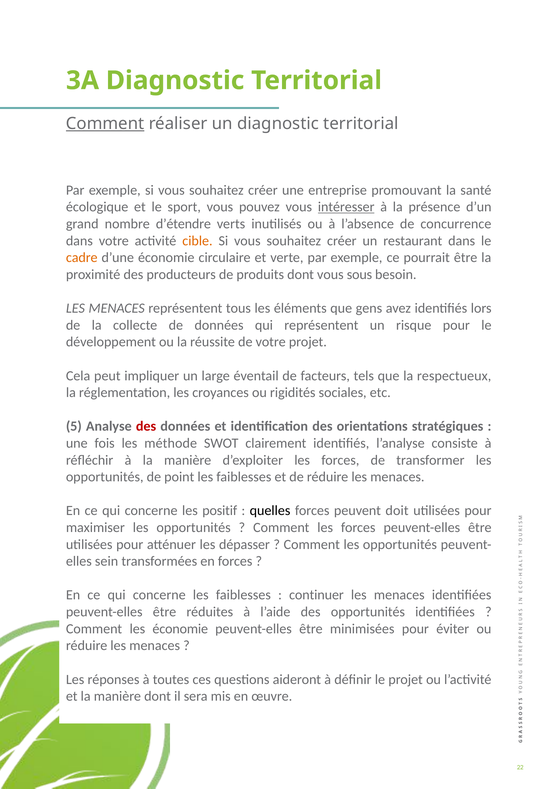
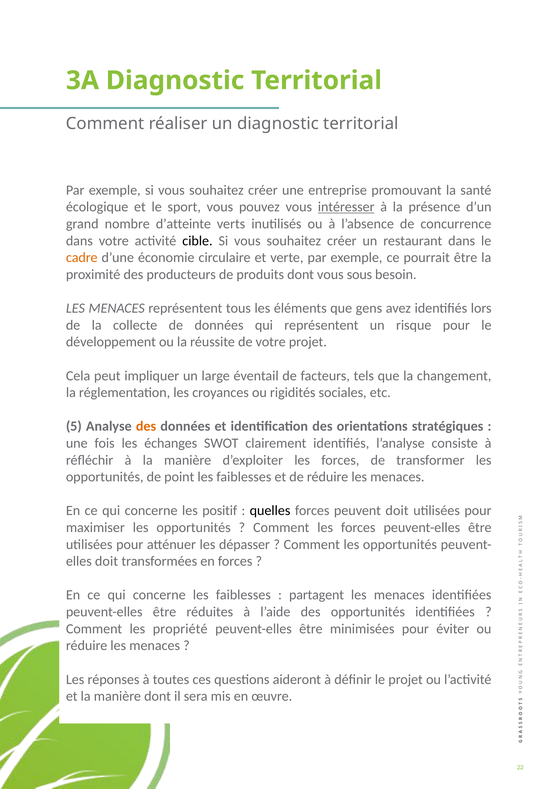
Comment at (105, 124) underline: present -> none
d’étendre: d’étendre -> d’atteinte
cible colour: orange -> black
respectueux: respectueux -> changement
des at (146, 426) colour: red -> orange
méthode: méthode -> échanges
sein at (107, 561): sein -> doit
continuer: continuer -> partagent
les économie: économie -> propriété
